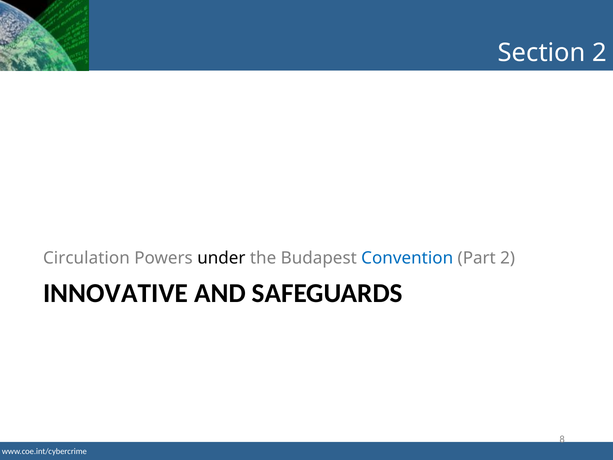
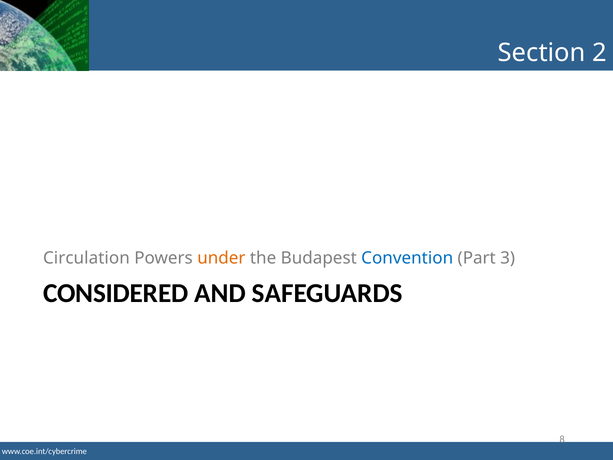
under colour: black -> orange
Part 2: 2 -> 3
INNOVATIVE: INNOVATIVE -> CONSIDERED
